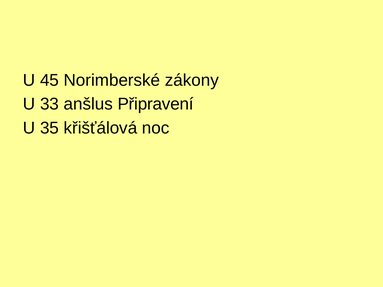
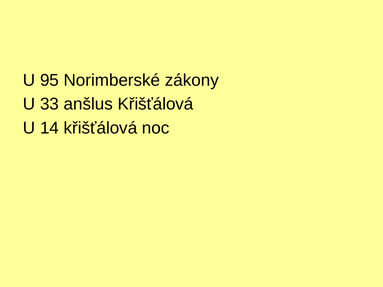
45: 45 -> 95
anšlus Připravení: Připravení -> Křišťálová
35: 35 -> 14
